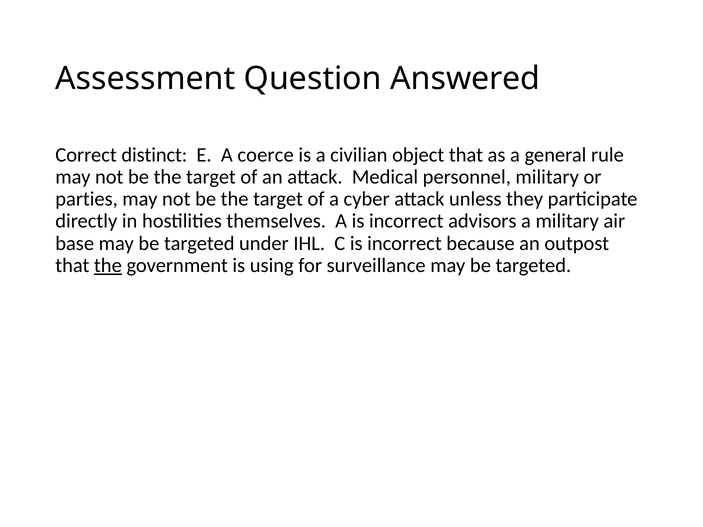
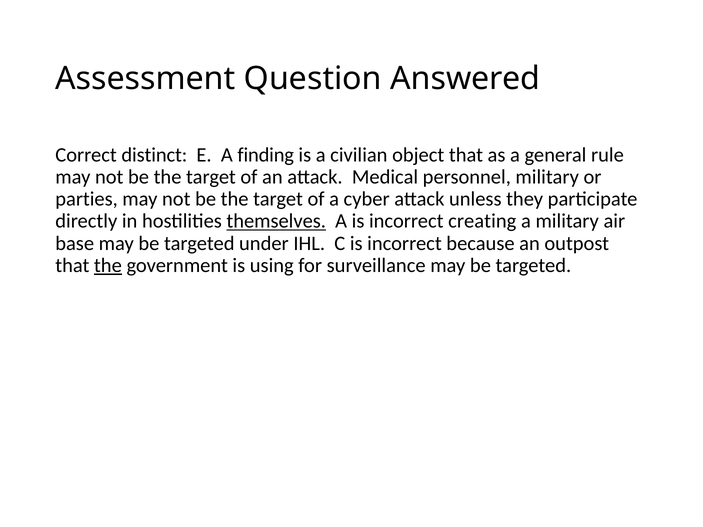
coerce: coerce -> finding
themselves underline: none -> present
advisors: advisors -> creating
